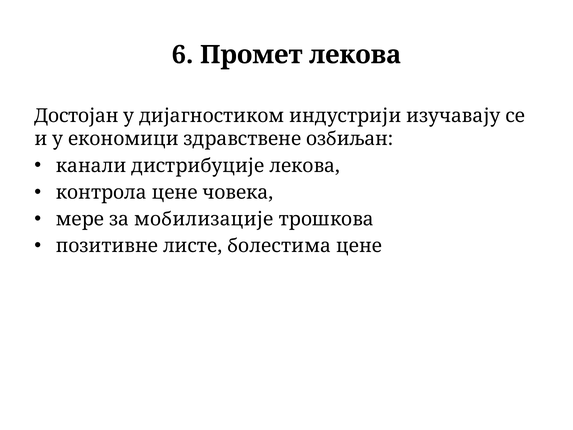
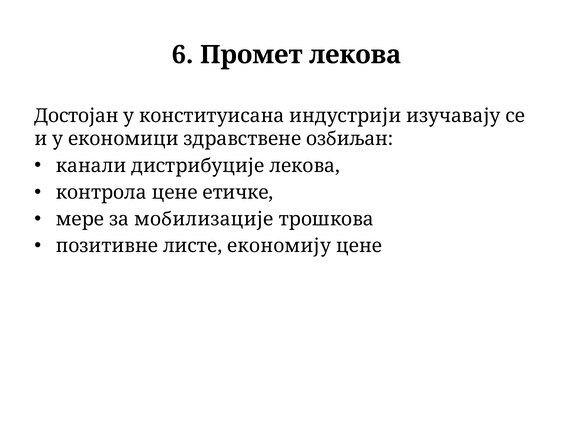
дијагностиком: дијагностиком -> конституисана
човека: човека -> етичке
болестима: болестима -> економију
